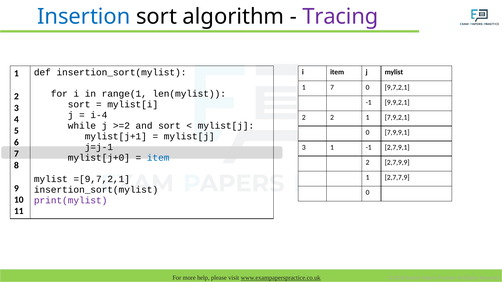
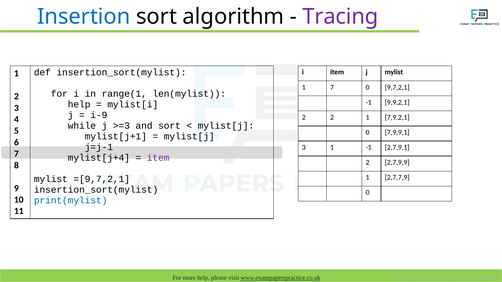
sort at (79, 105): sort -> help
i-4: i-4 -> i-9
>=2: >=2 -> >=3
mylist[j+0: mylist[j+0 -> mylist[j+4
item at (158, 158) colour: blue -> purple
print(mylist colour: purple -> blue
